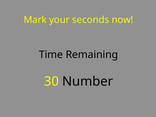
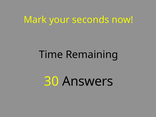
Number: Number -> Answers
